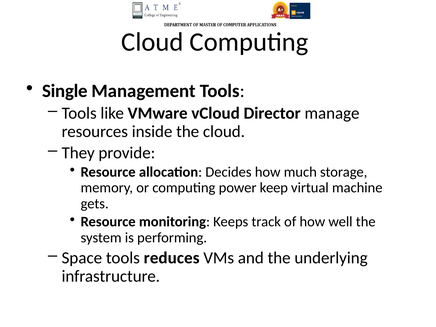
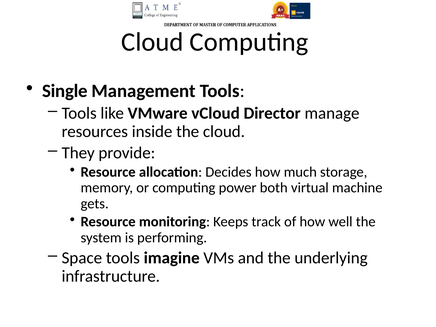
keep: keep -> both
reduces: reduces -> imagine
